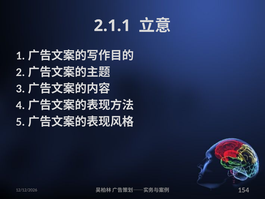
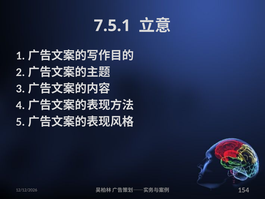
2.1.1: 2.1.1 -> 7.5.1
